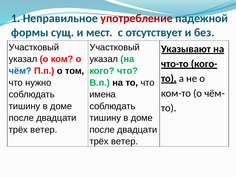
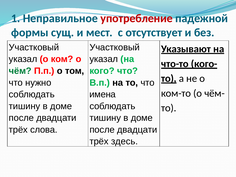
чём colour: blue -> green
ветер at (44, 130): ветер -> слова
ветер at (125, 141): ветер -> здесь
